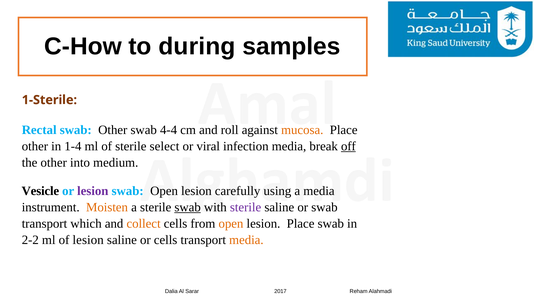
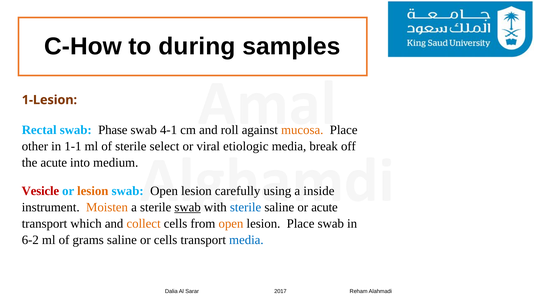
1-Sterile: 1-Sterile -> 1-Lesion
swab Other: Other -> Phase
4-4: 4-4 -> 4-1
1-4: 1-4 -> 1-1
infection: infection -> etiologic
off underline: present -> none
the other: other -> acute
Vesicle colour: black -> red
lesion at (93, 191) colour: purple -> orange
a media: media -> inside
sterile at (246, 208) colour: purple -> blue
or swab: swab -> acute
2-2: 2-2 -> 6-2
of lesion: lesion -> grams
media at (246, 240) colour: orange -> blue
